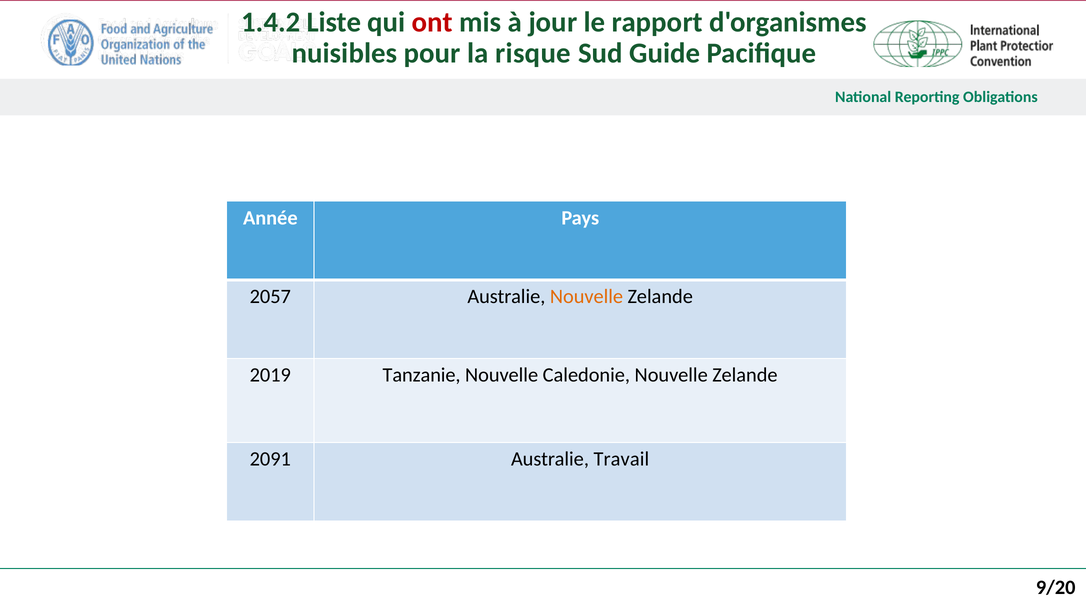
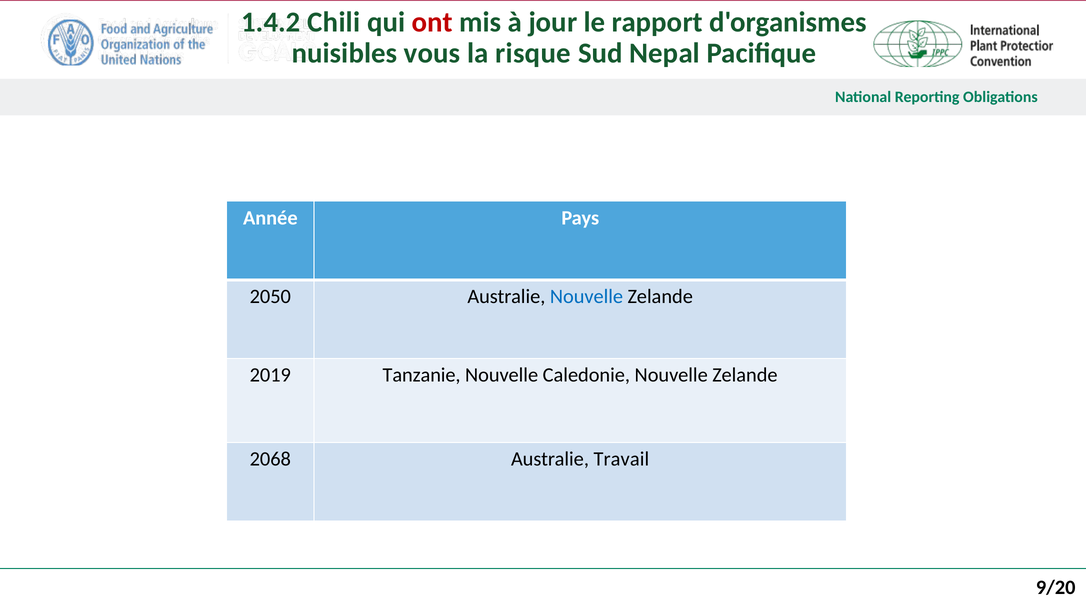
Liste: Liste -> Chili
pour: pour -> vous
Guide: Guide -> Nepal
2057: 2057 -> 2050
Nouvelle at (587, 296) colour: orange -> blue
2091: 2091 -> 2068
